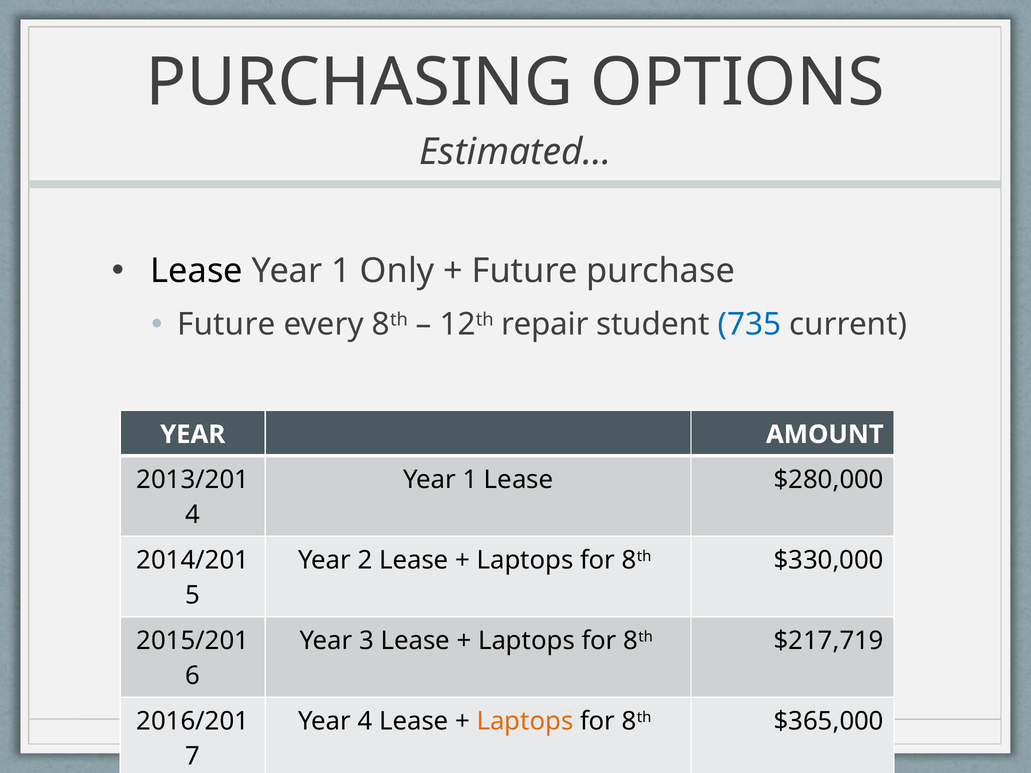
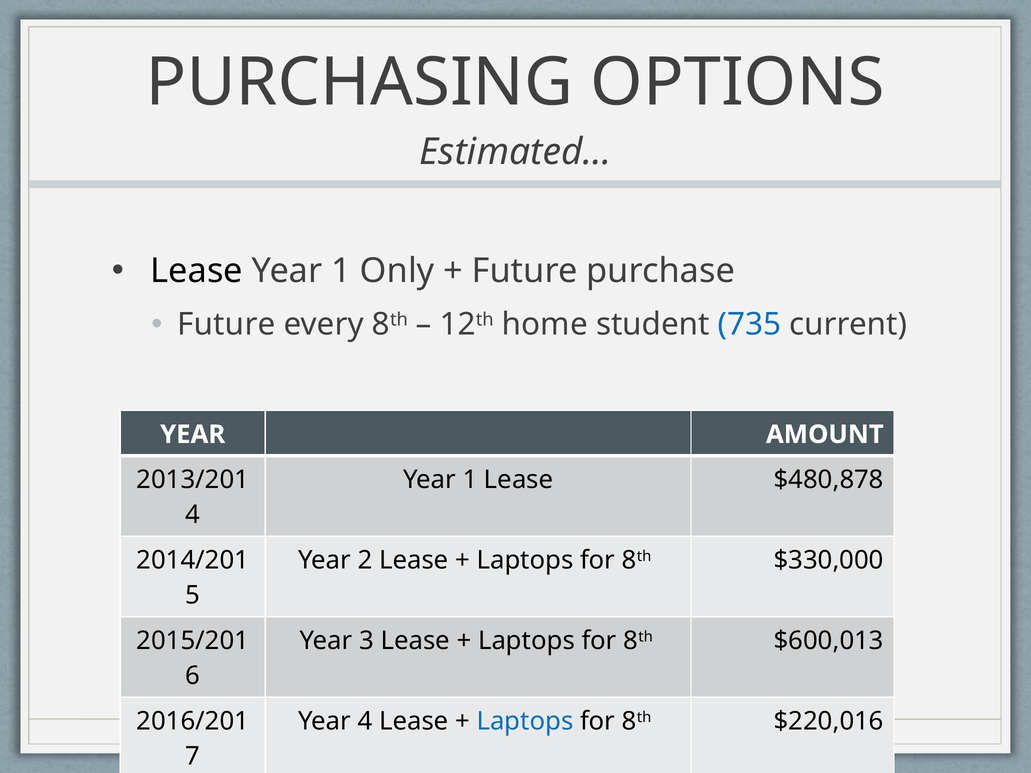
repair: repair -> home
$280,000: $280,000 -> $480,878
$217,719: $217,719 -> $600,013
Laptops at (525, 722) colour: orange -> blue
$365,000: $365,000 -> $220,016
